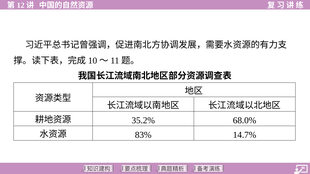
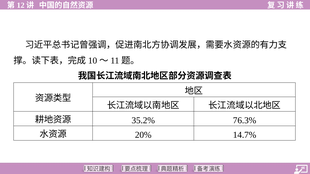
68.0%: 68.0% -> 76.3%
83%: 83% -> 20%
